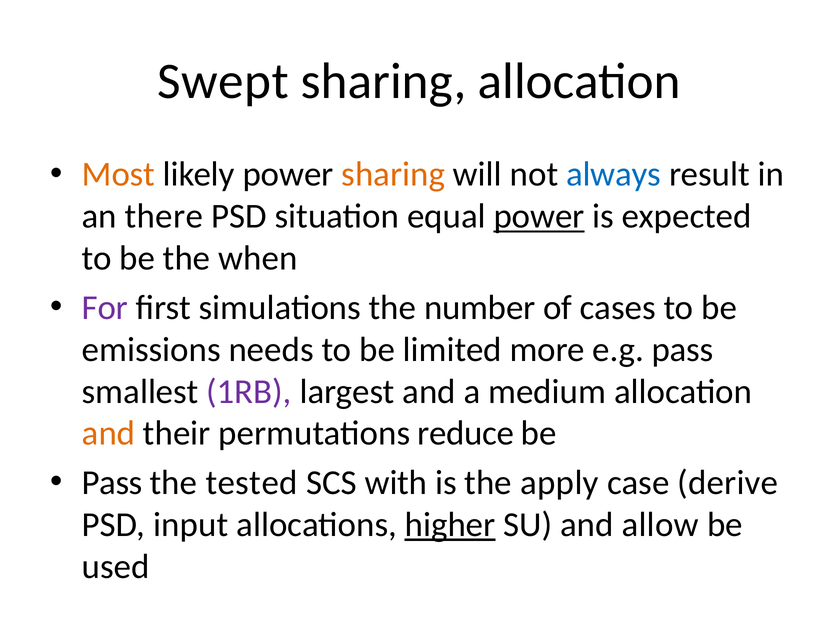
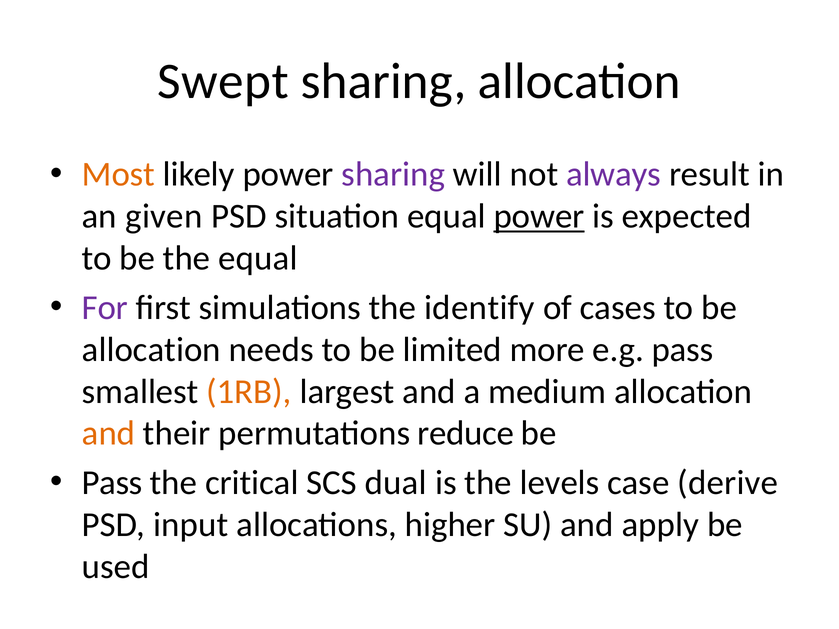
sharing at (393, 174) colour: orange -> purple
always colour: blue -> purple
there: there -> given
the when: when -> equal
number: number -> identify
emissions at (151, 350): emissions -> allocation
1RB colour: purple -> orange
tested: tested -> critical
with: with -> dual
apply: apply -> levels
higher underline: present -> none
allow: allow -> apply
